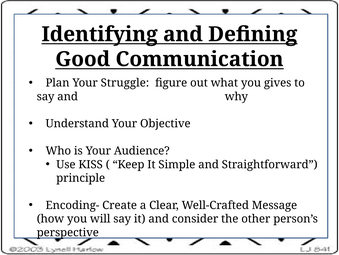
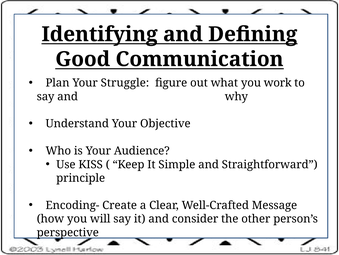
gives: gives -> work
